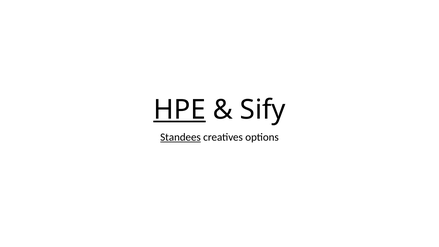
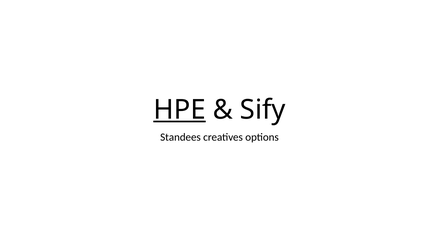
Standees underline: present -> none
